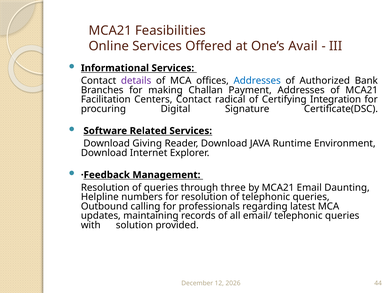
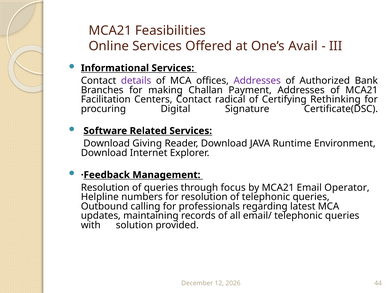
Addresses at (257, 81) colour: blue -> purple
Integration: Integration -> Rethinking
three: three -> focus
Daunting: Daunting -> Operator
